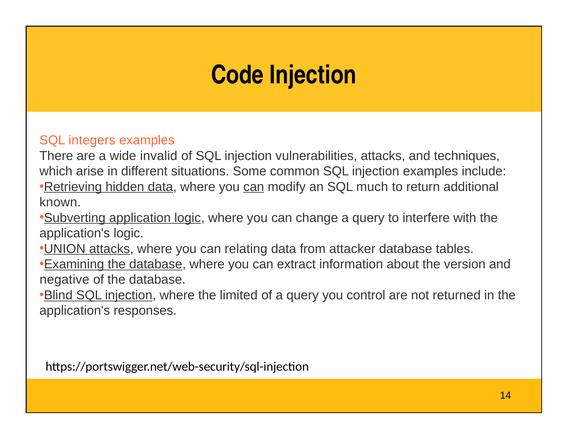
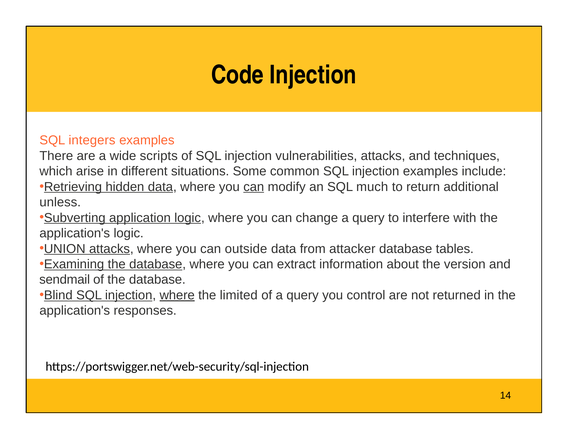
invalid: invalid -> scripts
known: known -> unless
relating: relating -> outside
negative: negative -> sendmail
where at (177, 295) underline: none -> present
